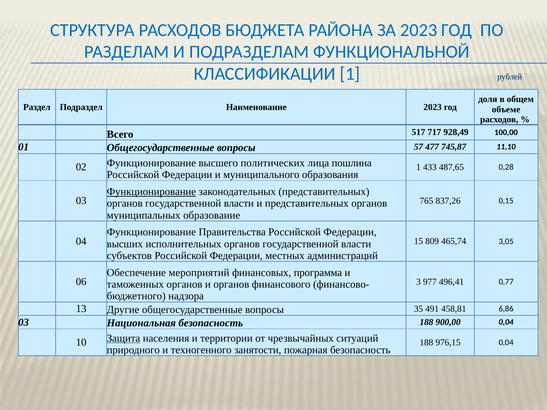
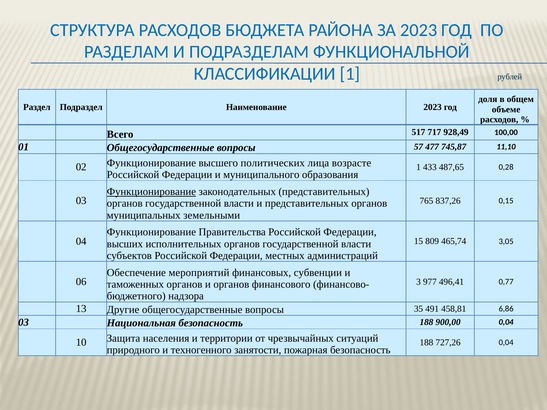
пошлина: пошлина -> возрасте
образование: образование -> земельными
программа: программа -> субвенции
Защита underline: present -> none
976,15: 976,15 -> 727,26
